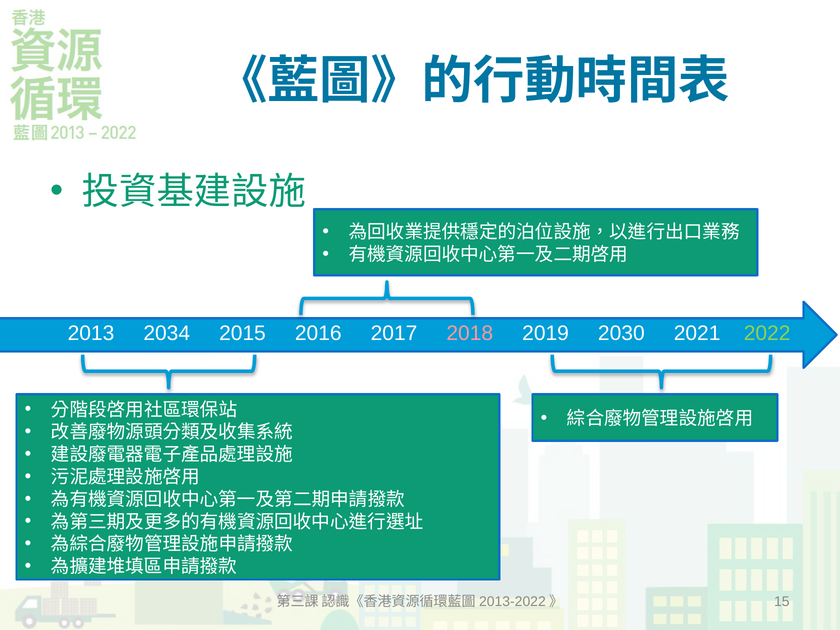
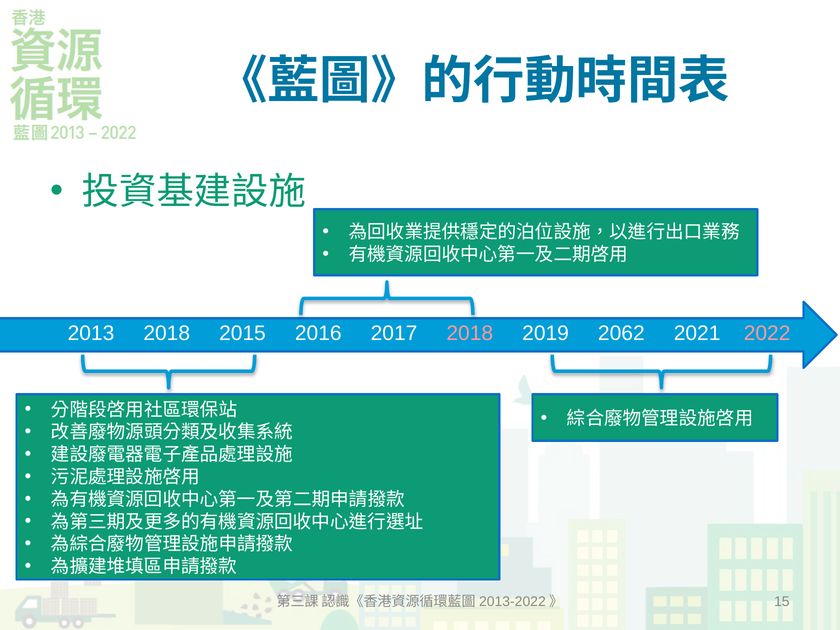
2013 2034: 2034 -> 2018
2030: 2030 -> 2062
2022 colour: light green -> pink
